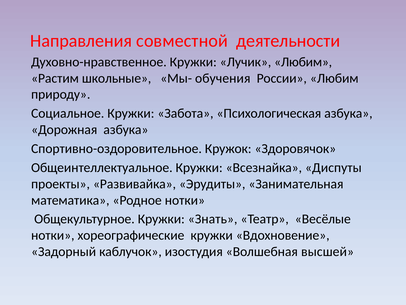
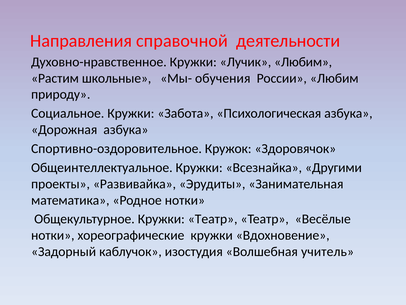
совместной: совместной -> справочной
Диспуты: Диспуты -> Другими
Кружки Знать: Знать -> Театр
высшей: высшей -> учитель
